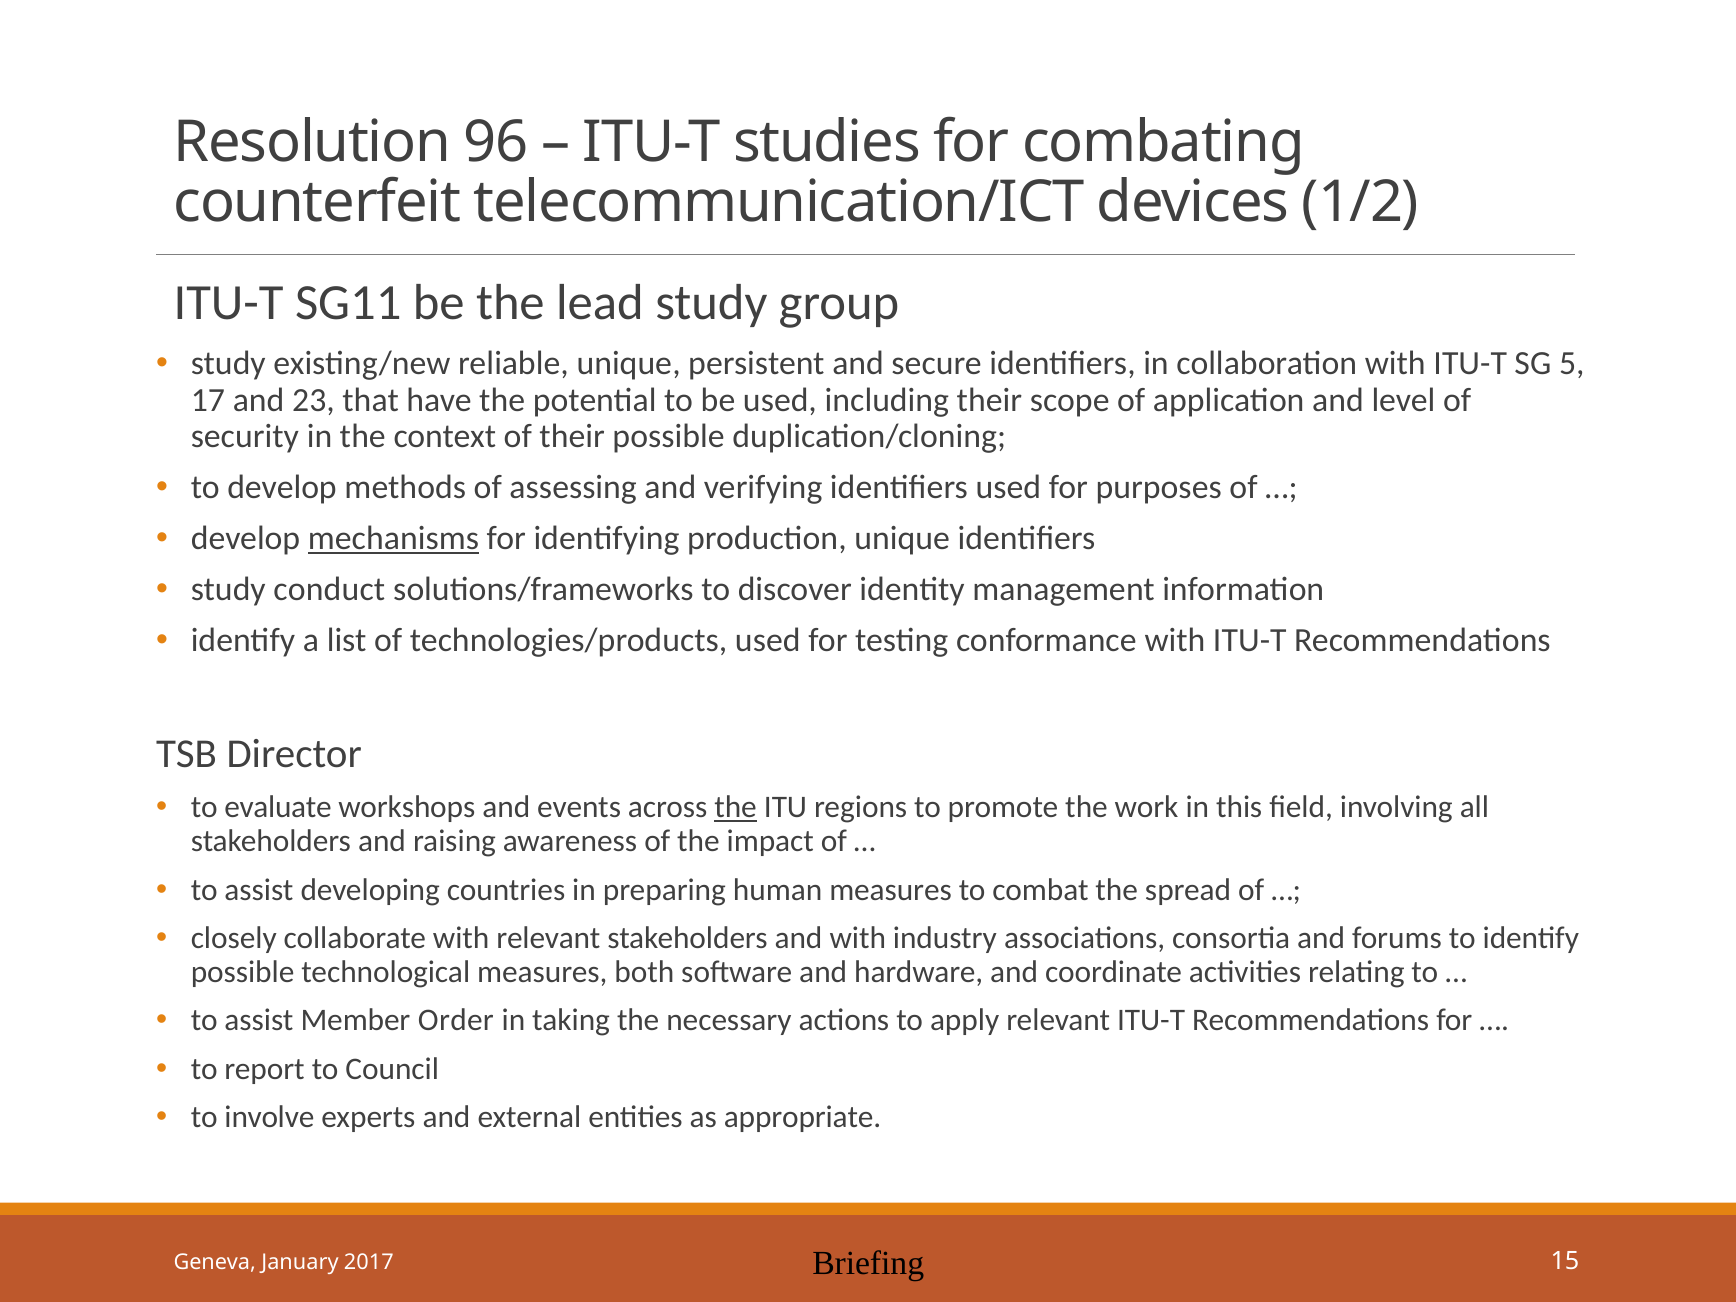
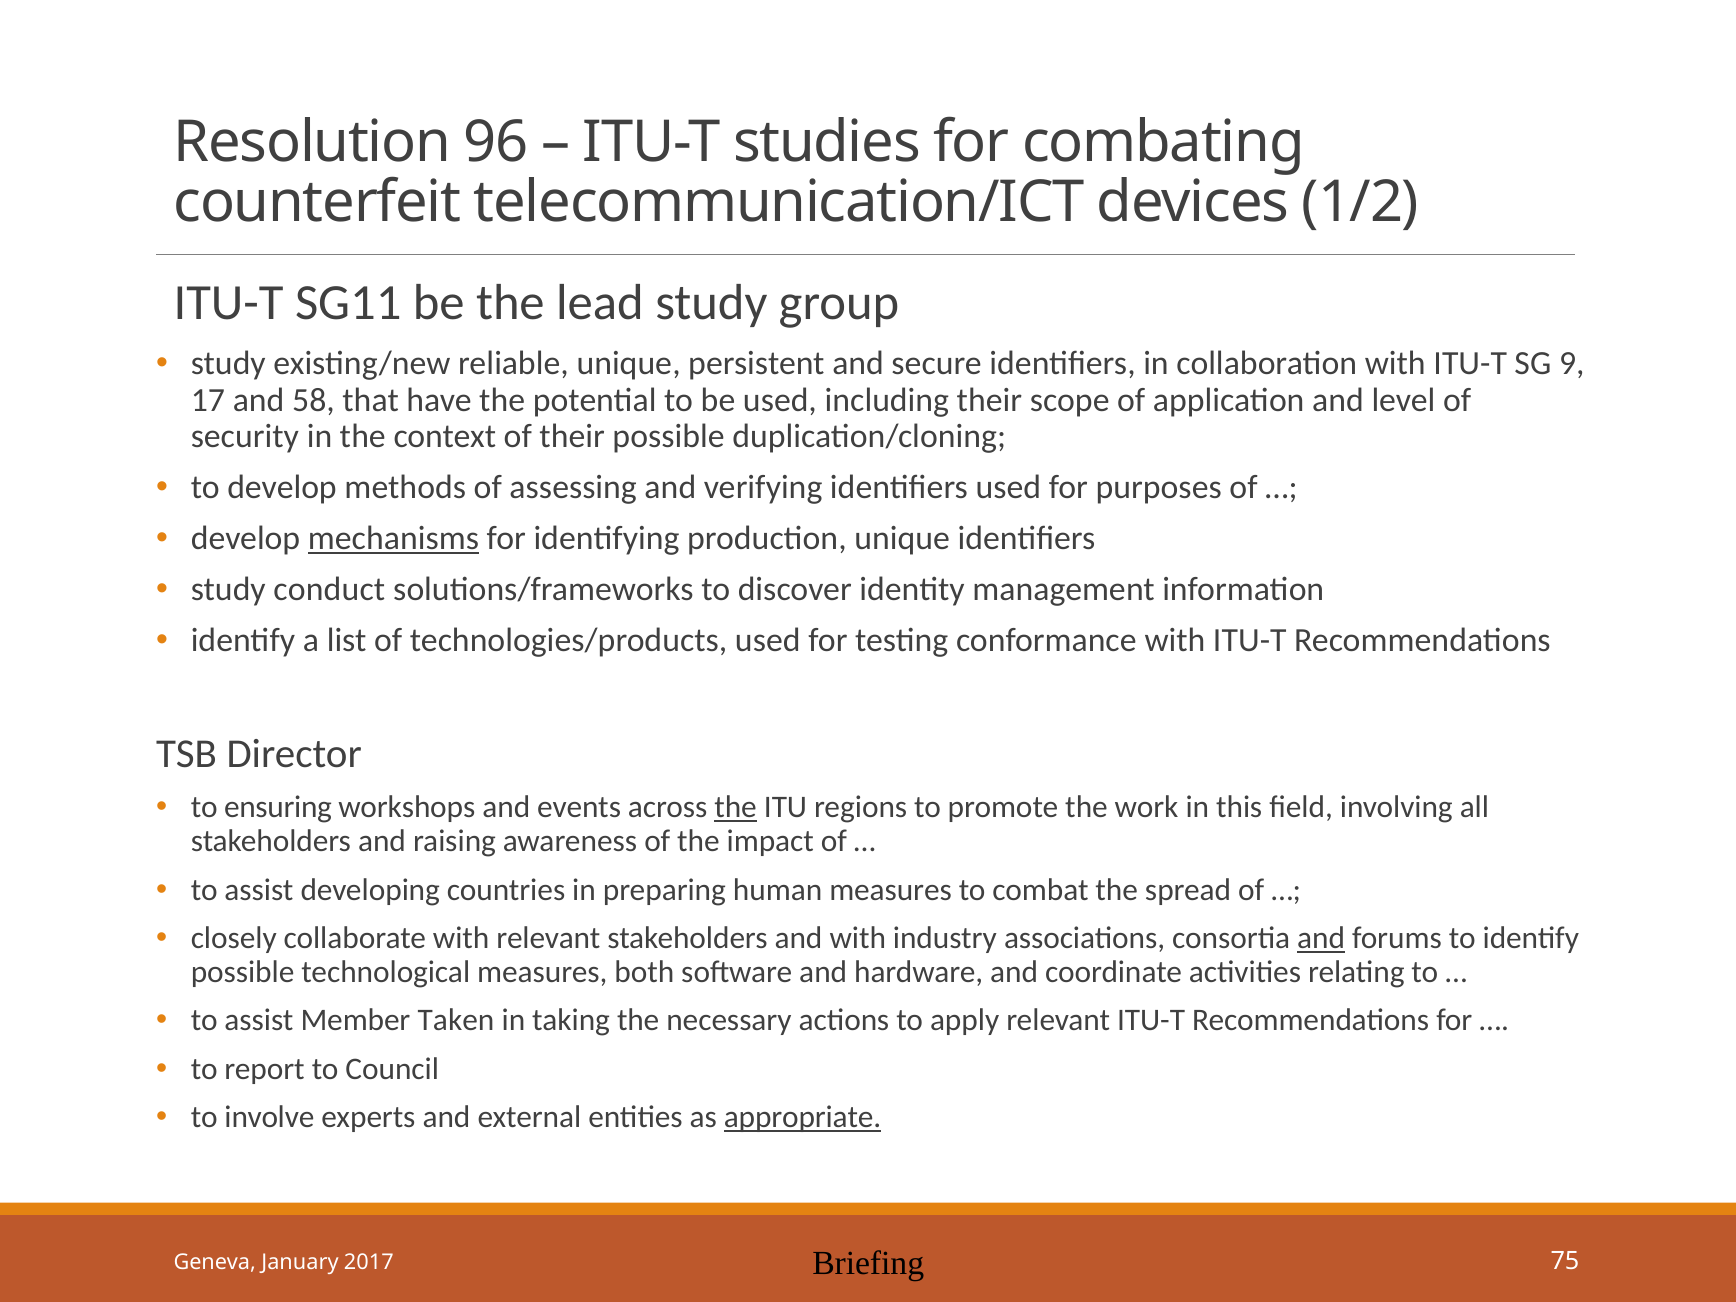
5: 5 -> 9
23: 23 -> 58
evaluate: evaluate -> ensuring
and at (1321, 938) underline: none -> present
Order: Order -> Taken
appropriate underline: none -> present
15: 15 -> 75
